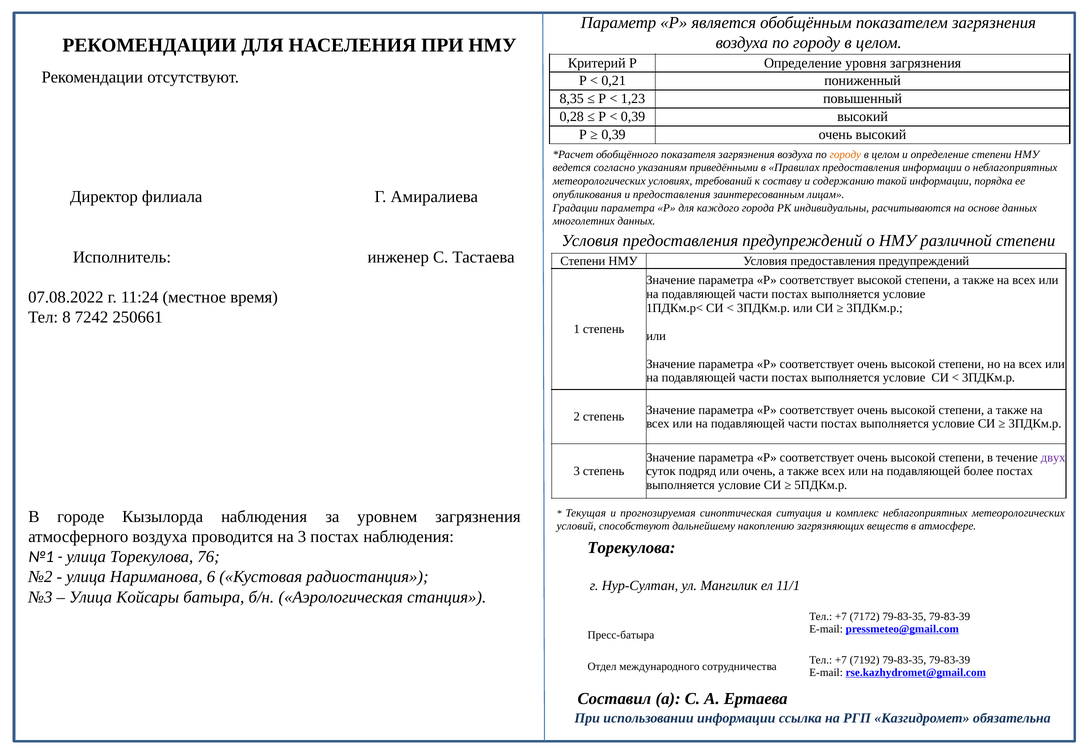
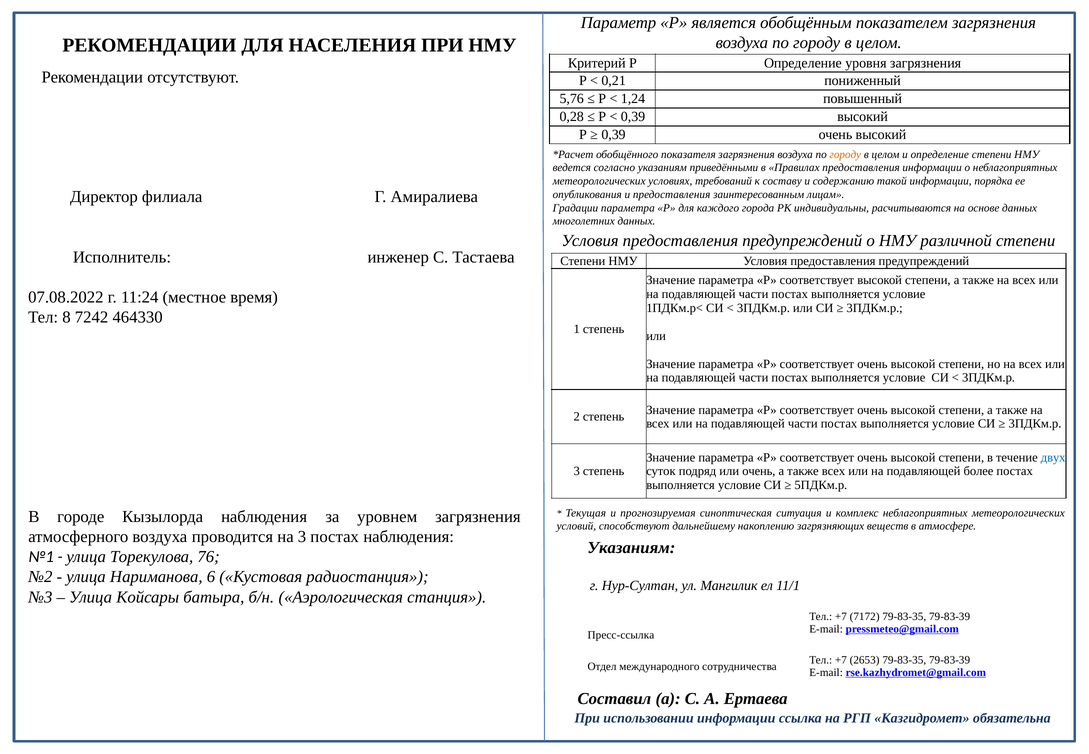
8,35: 8,35 -> 5,76
1,23: 1,23 -> 1,24
250661: 250661 -> 464330
двух colour: purple -> blue
Торекулова at (631, 547): Торекулова -> Указаниям
Пресс-батыра: Пресс-батыра -> Пресс-ссылка
7192: 7192 -> 2653
